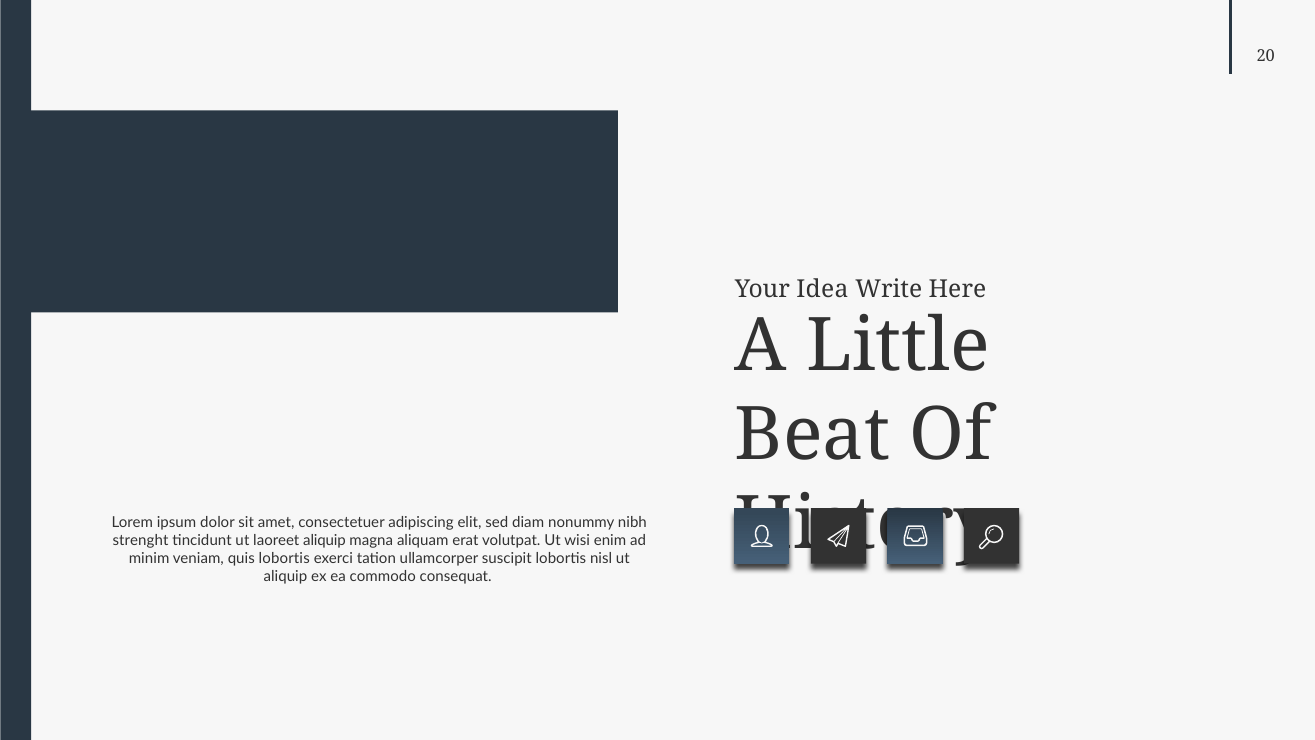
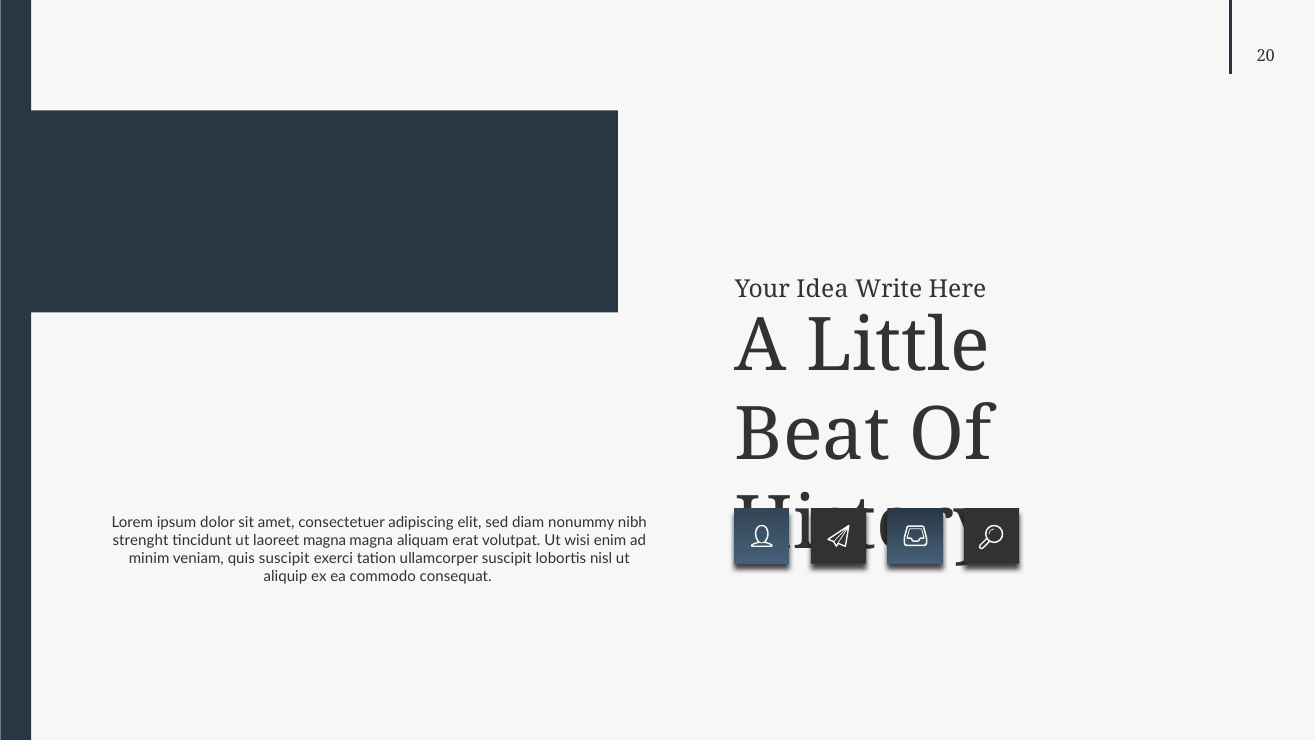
laoreet aliquip: aliquip -> magna
quis lobortis: lobortis -> suscipit
